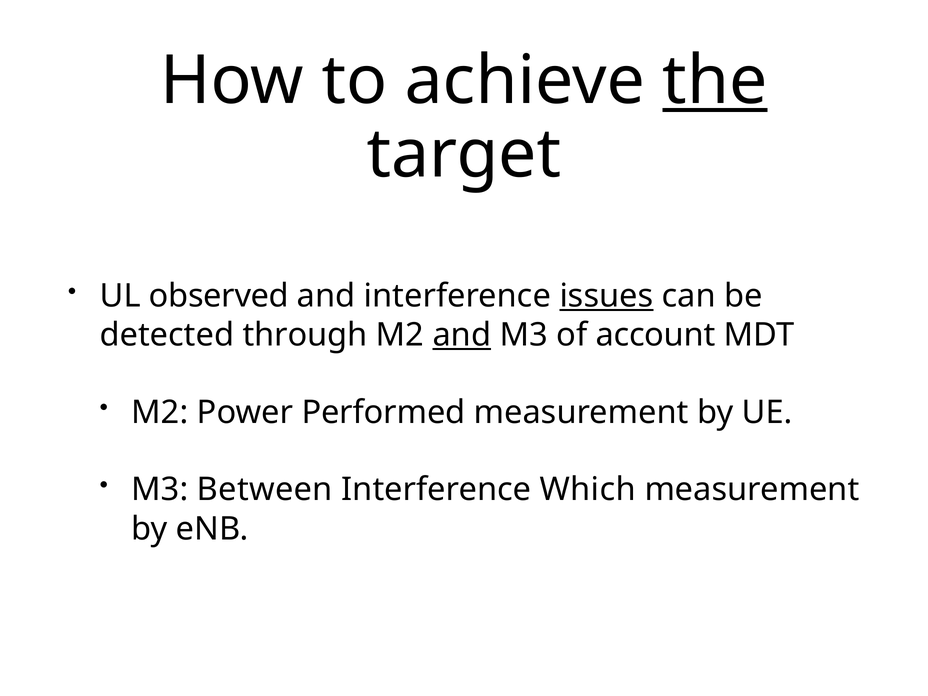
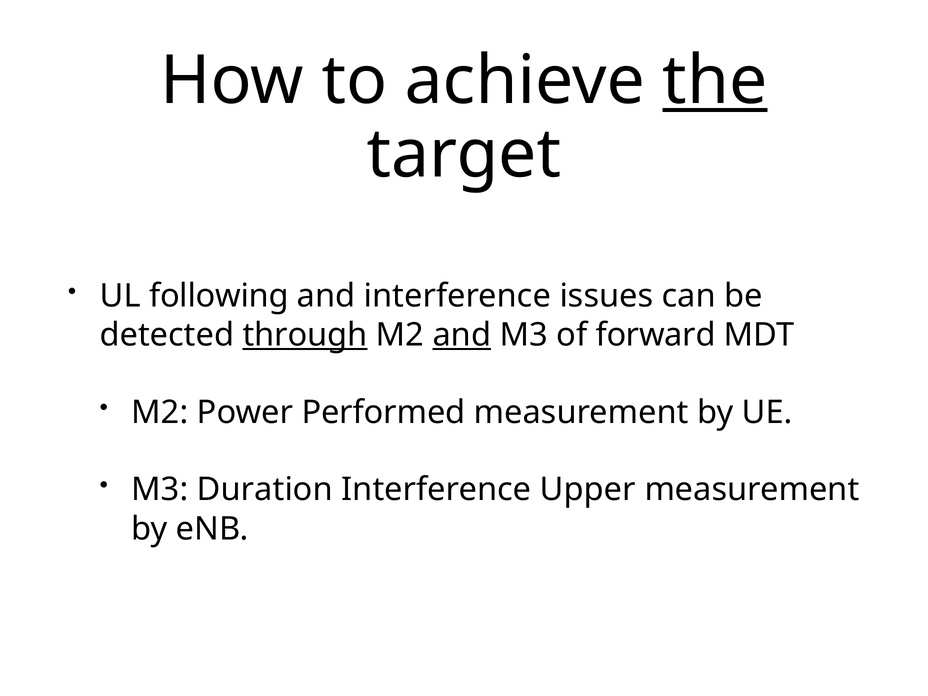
observed: observed -> following
issues underline: present -> none
through underline: none -> present
account: account -> forward
Between: Between -> Duration
Which: Which -> Upper
